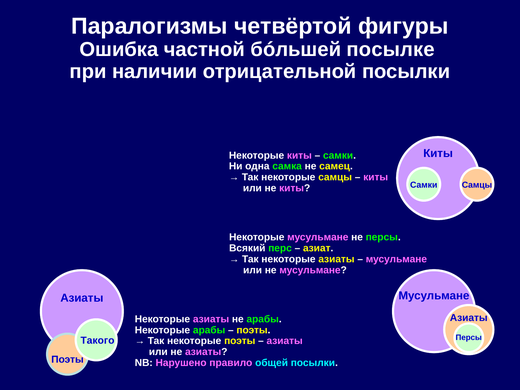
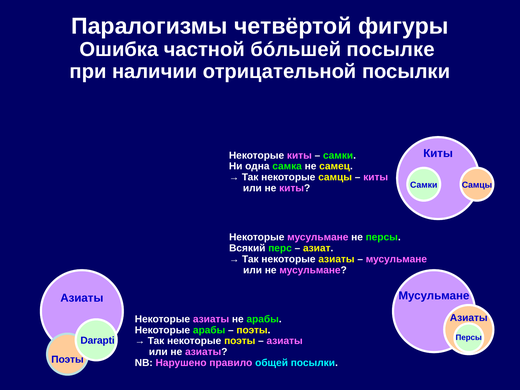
Такого: Такого -> Darapti
